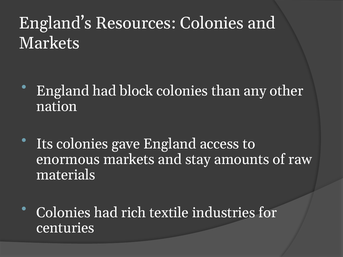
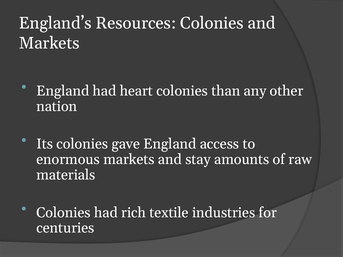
block: block -> heart
